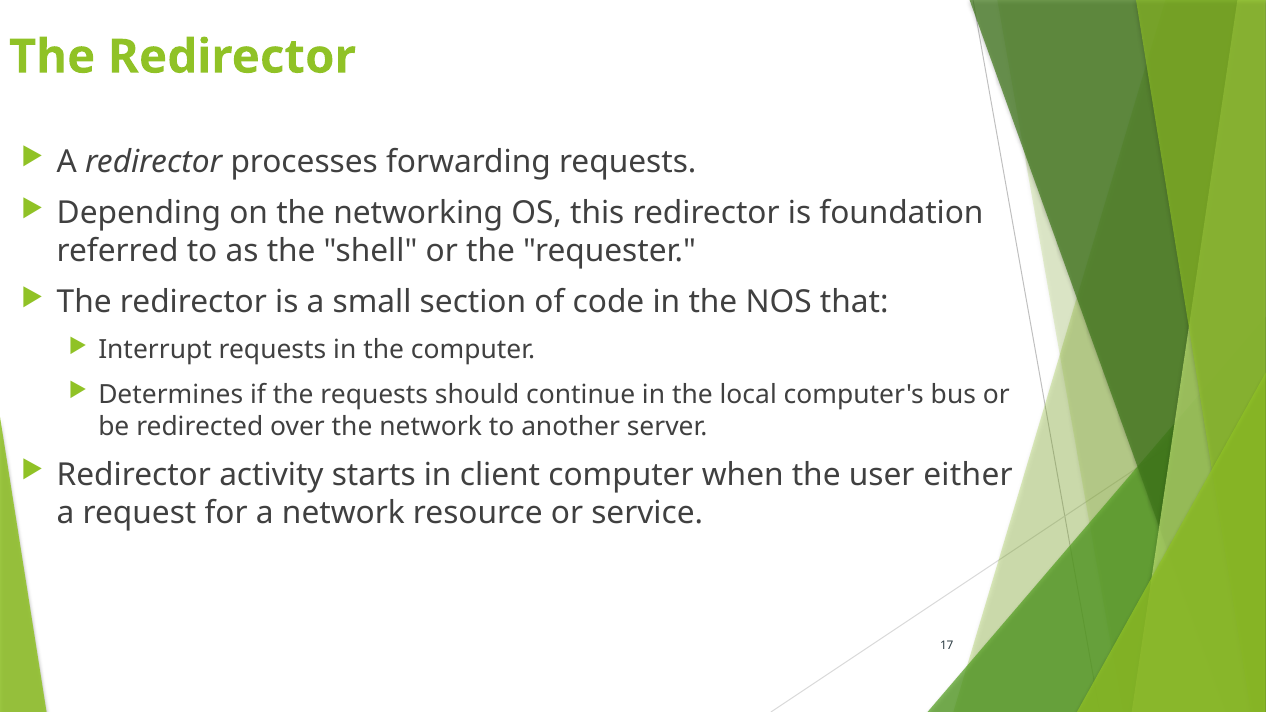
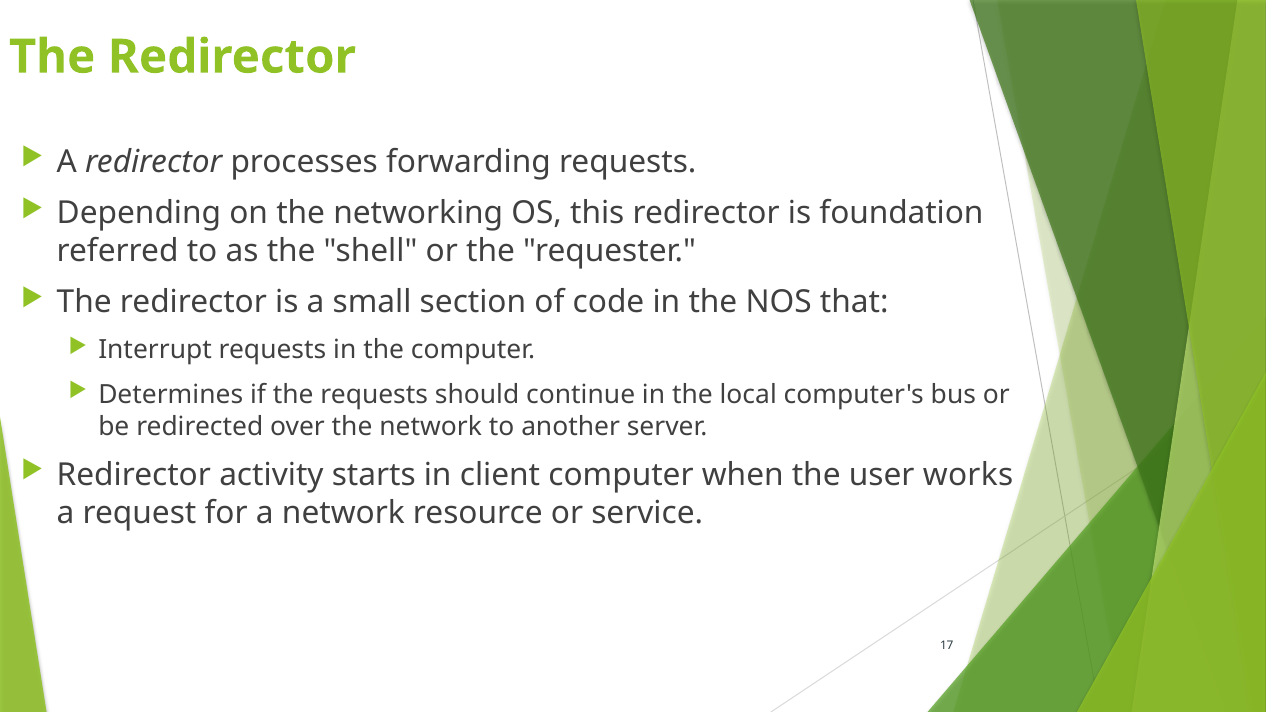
either: either -> works
